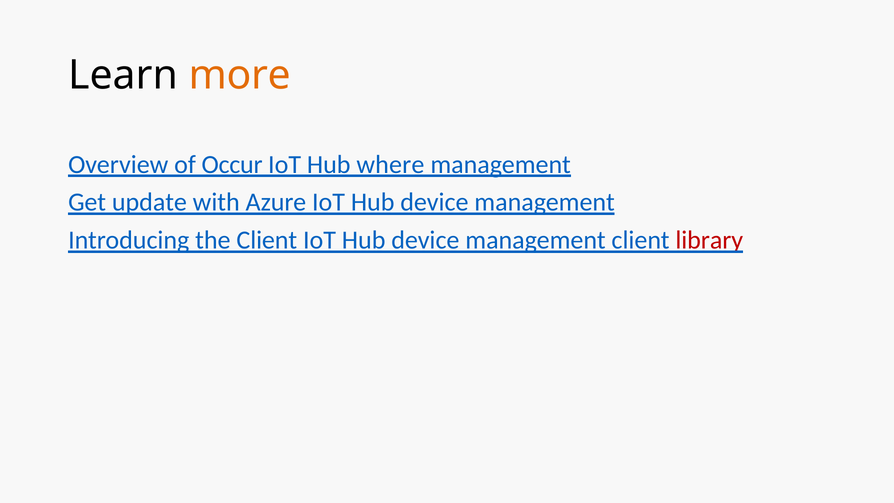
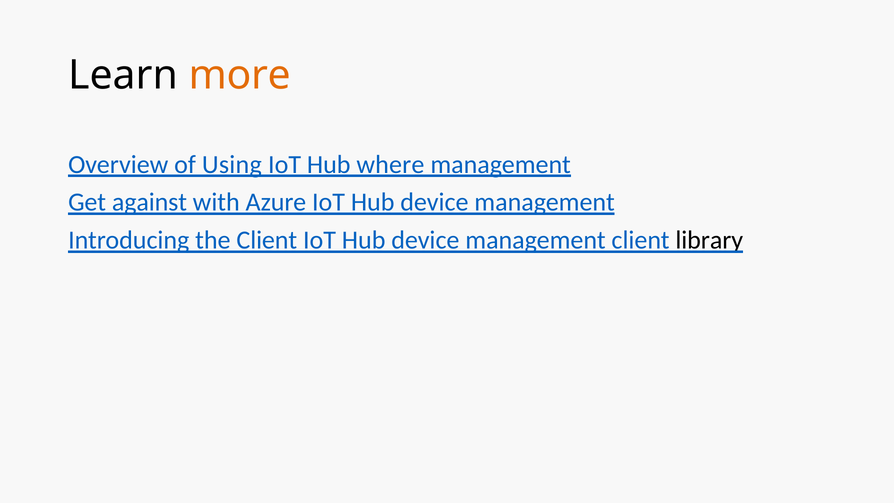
Occur: Occur -> Using
update: update -> against
library colour: red -> black
